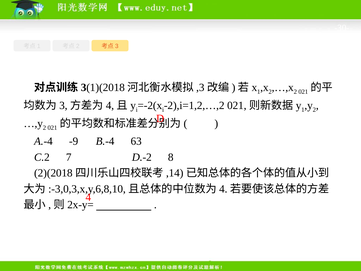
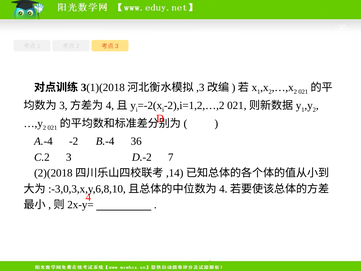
-9: -9 -> -2
63: 63 -> 36
7: 7 -> 3
8: 8 -> 7
